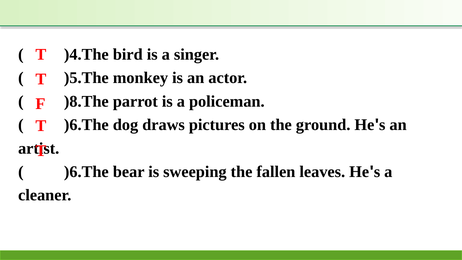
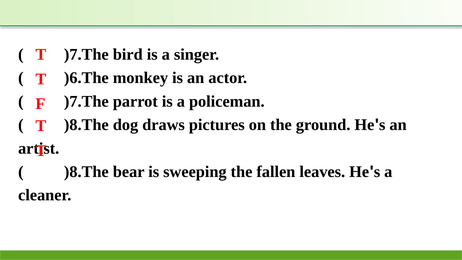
)4.The at (86, 54): )4.The -> )7.The
)5.The: )5.The -> )6.The
)8.The at (86, 101): )8.The -> )7.The
)6.The at (86, 125): )6.The -> )8.The
)6.The at (86, 172): )6.The -> )8.The
